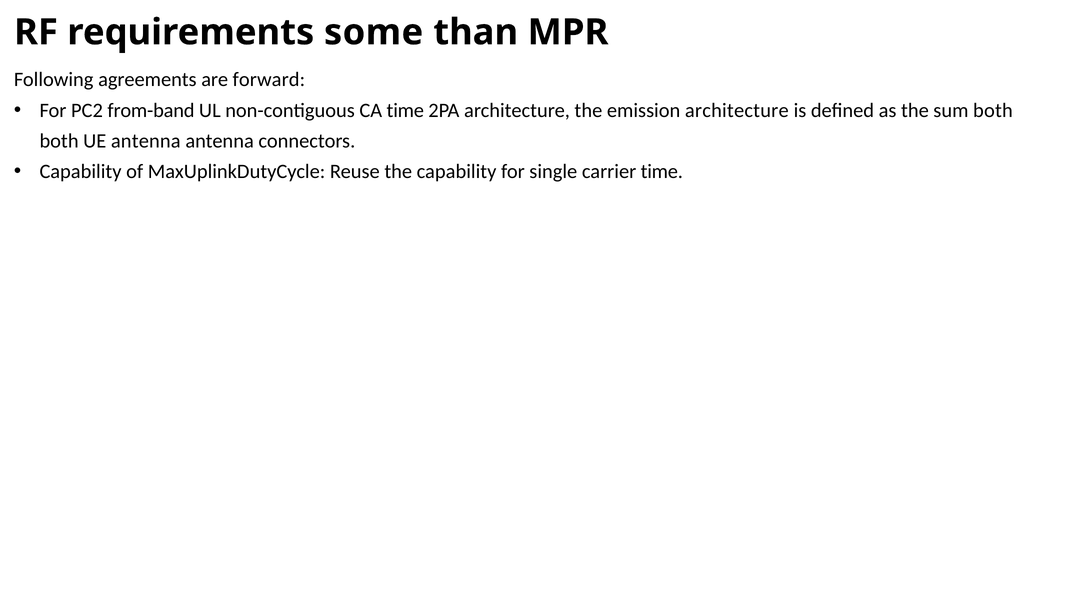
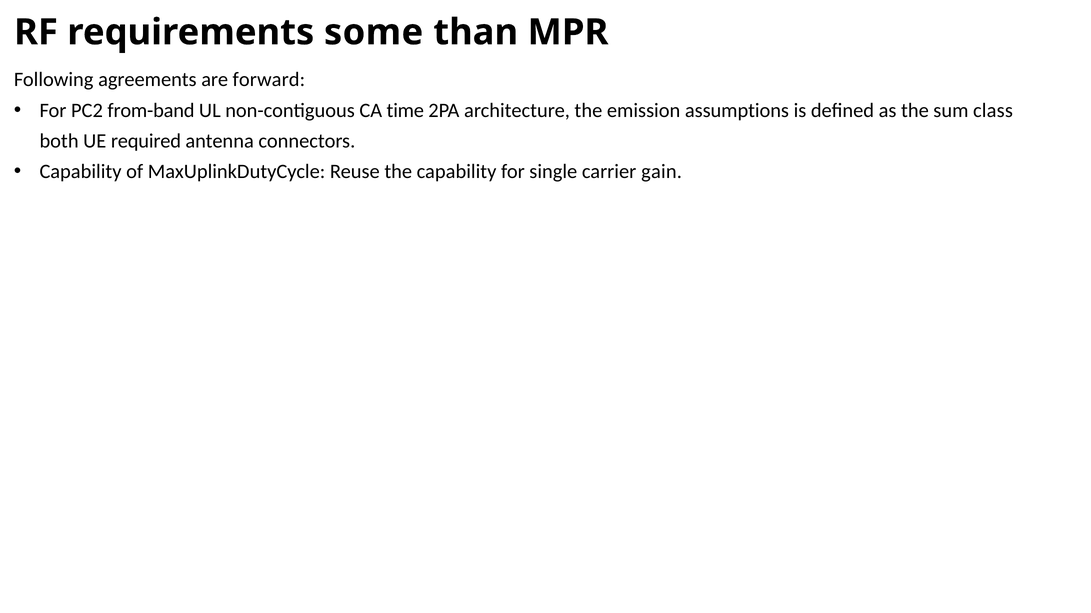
emission architecture: architecture -> assumptions
sum both: both -> class
UE antenna: antenna -> required
carrier time: time -> gain
